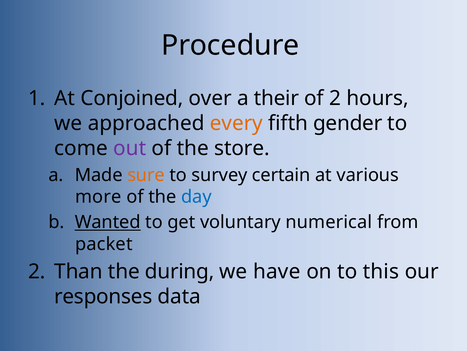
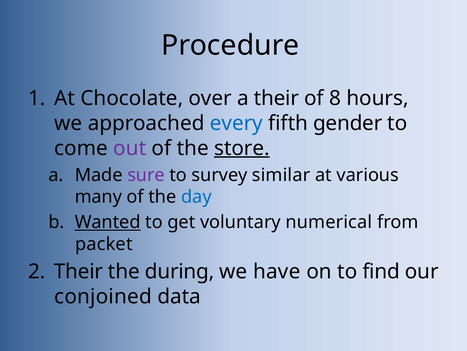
Conjoined: Conjoined -> Chocolate
of 2: 2 -> 8
every colour: orange -> blue
store underline: none -> present
sure colour: orange -> purple
certain: certain -> similar
more: more -> many
Than at (78, 271): Than -> Their
this: this -> find
responses: responses -> conjoined
